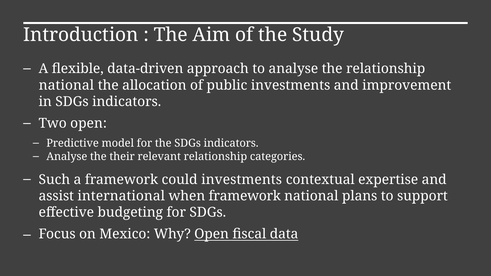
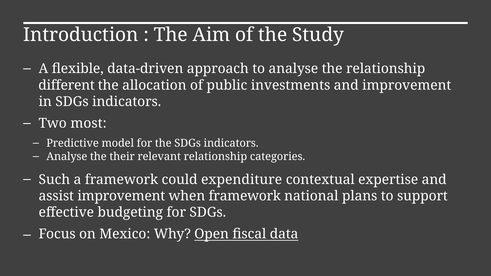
national at (66, 85): national -> different
Two open: open -> most
could investments: investments -> expenditure
assist international: international -> improvement
